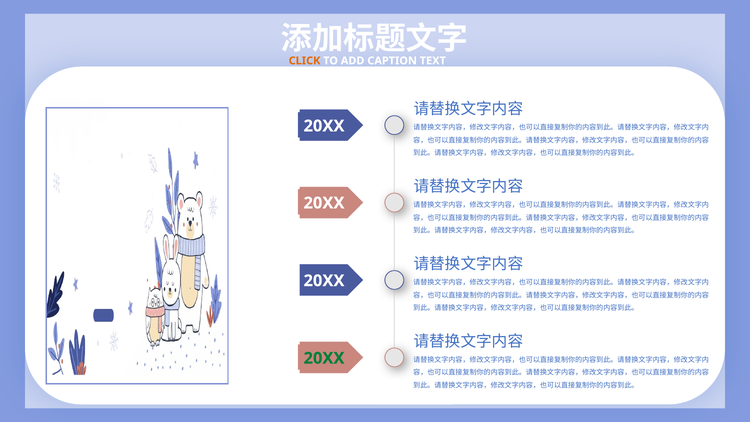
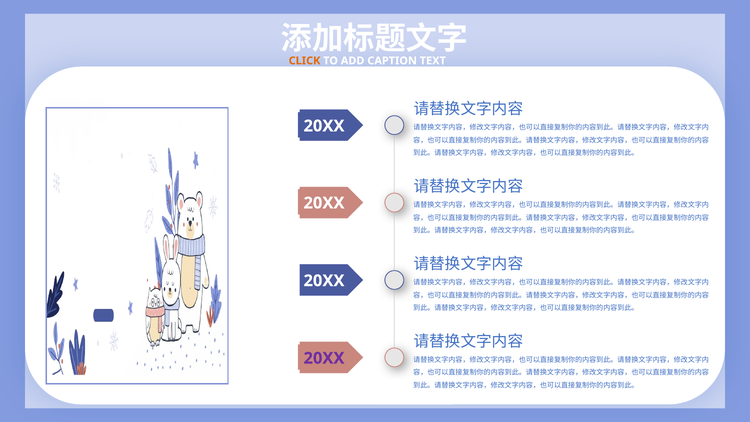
20XX at (324, 358) colour: green -> purple
